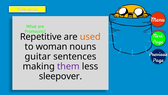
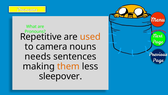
woman: woman -> camera
guitar: guitar -> needs
them colour: purple -> orange
